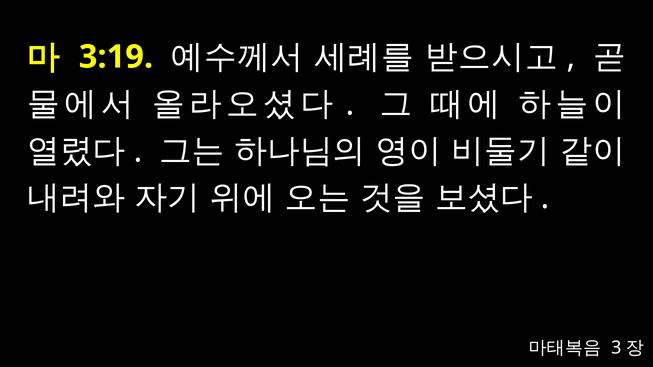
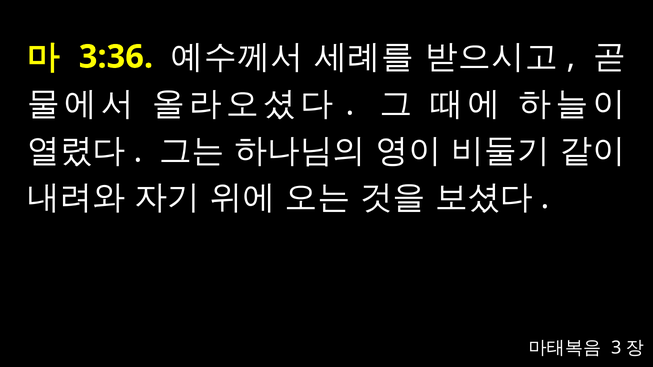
3:19: 3:19 -> 3:36
